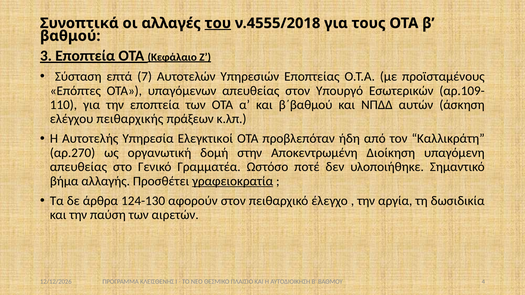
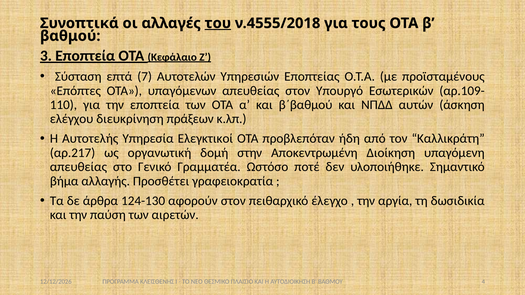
πειθαρχικής: πειθαρχικής -> διευκρίνηση
αρ.270: αρ.270 -> αρ.217
γραφειοκρατία underline: present -> none
